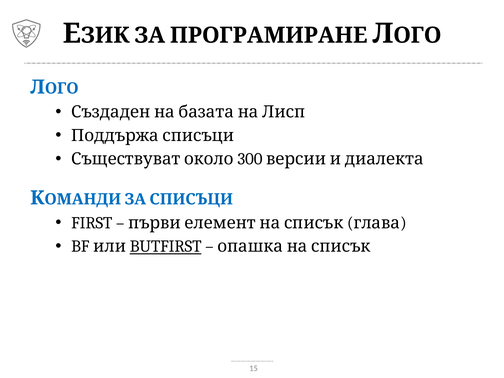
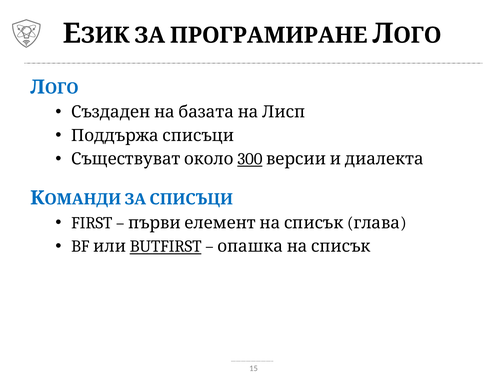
300 underline: none -> present
